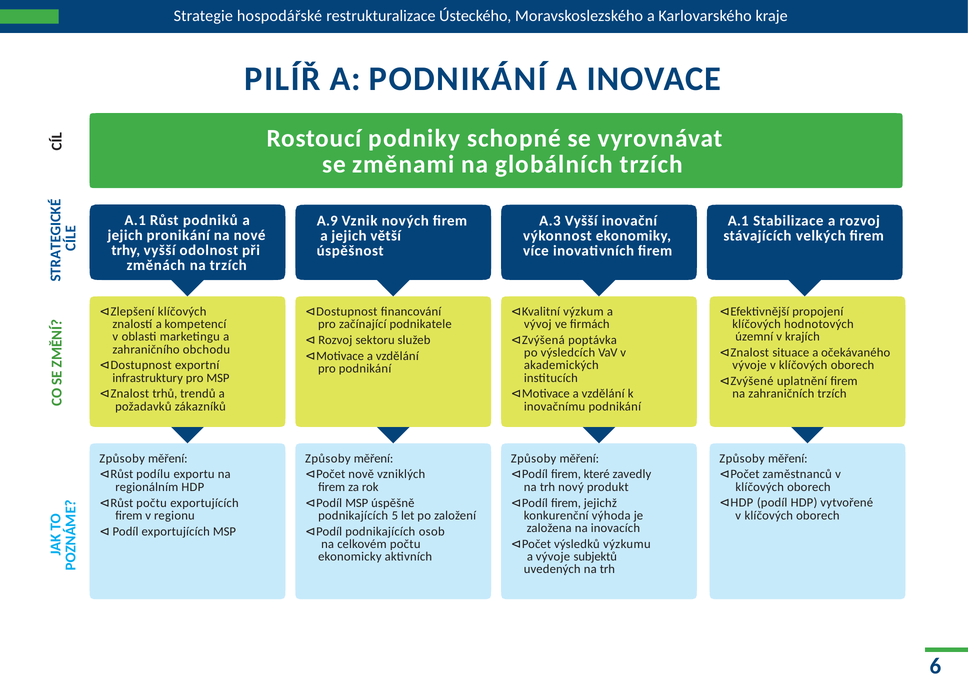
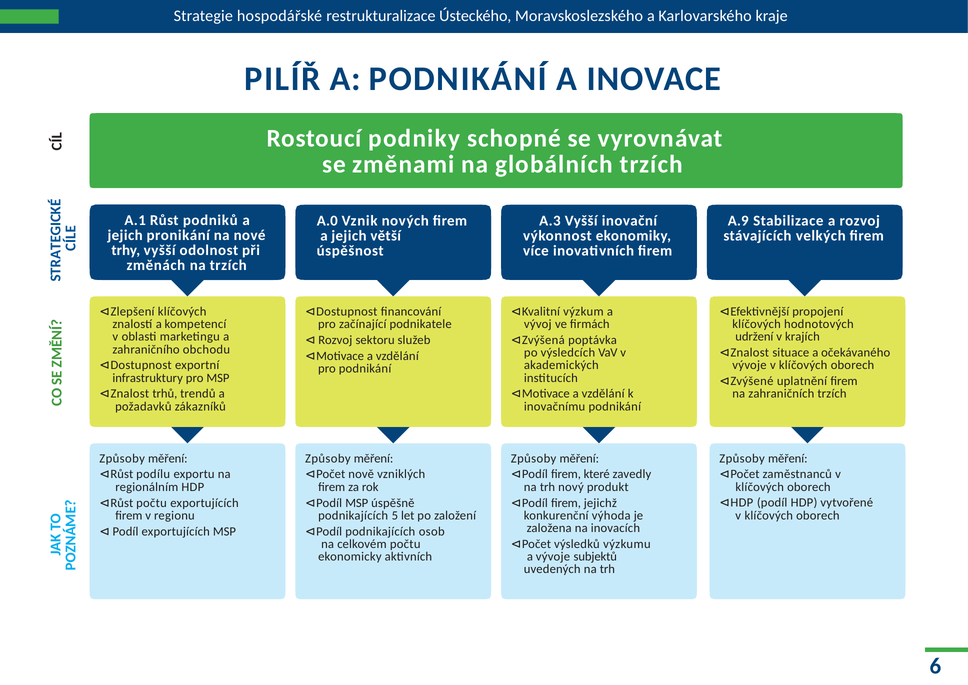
A.1 at (738, 221): A.1 -> A.9
A.9: A.9 -> A.0
územní: územní -> udržení
